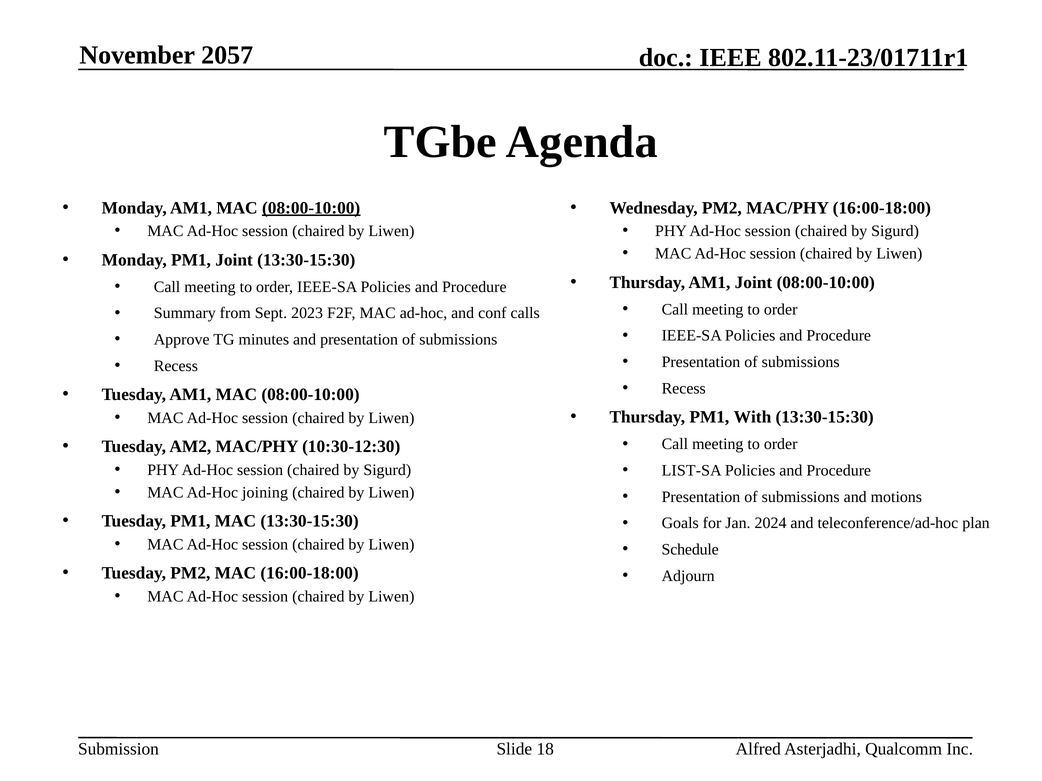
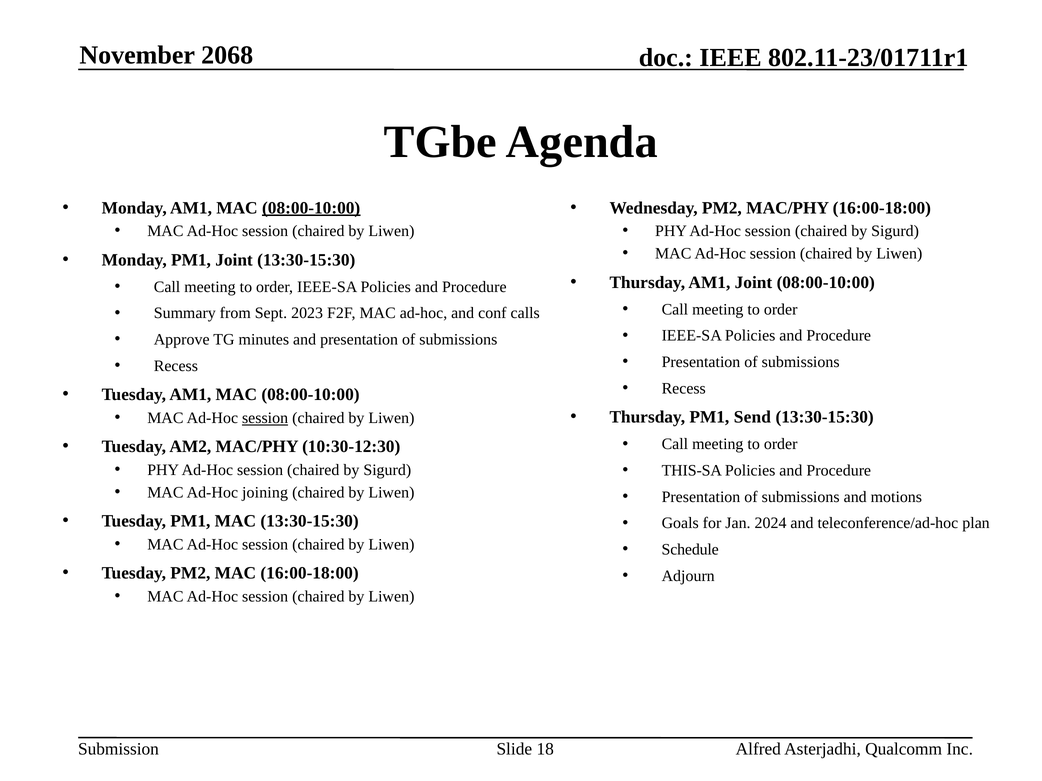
2057: 2057 -> 2068
With: With -> Send
session at (265, 418) underline: none -> present
LIST-SA: LIST-SA -> THIS-SA
